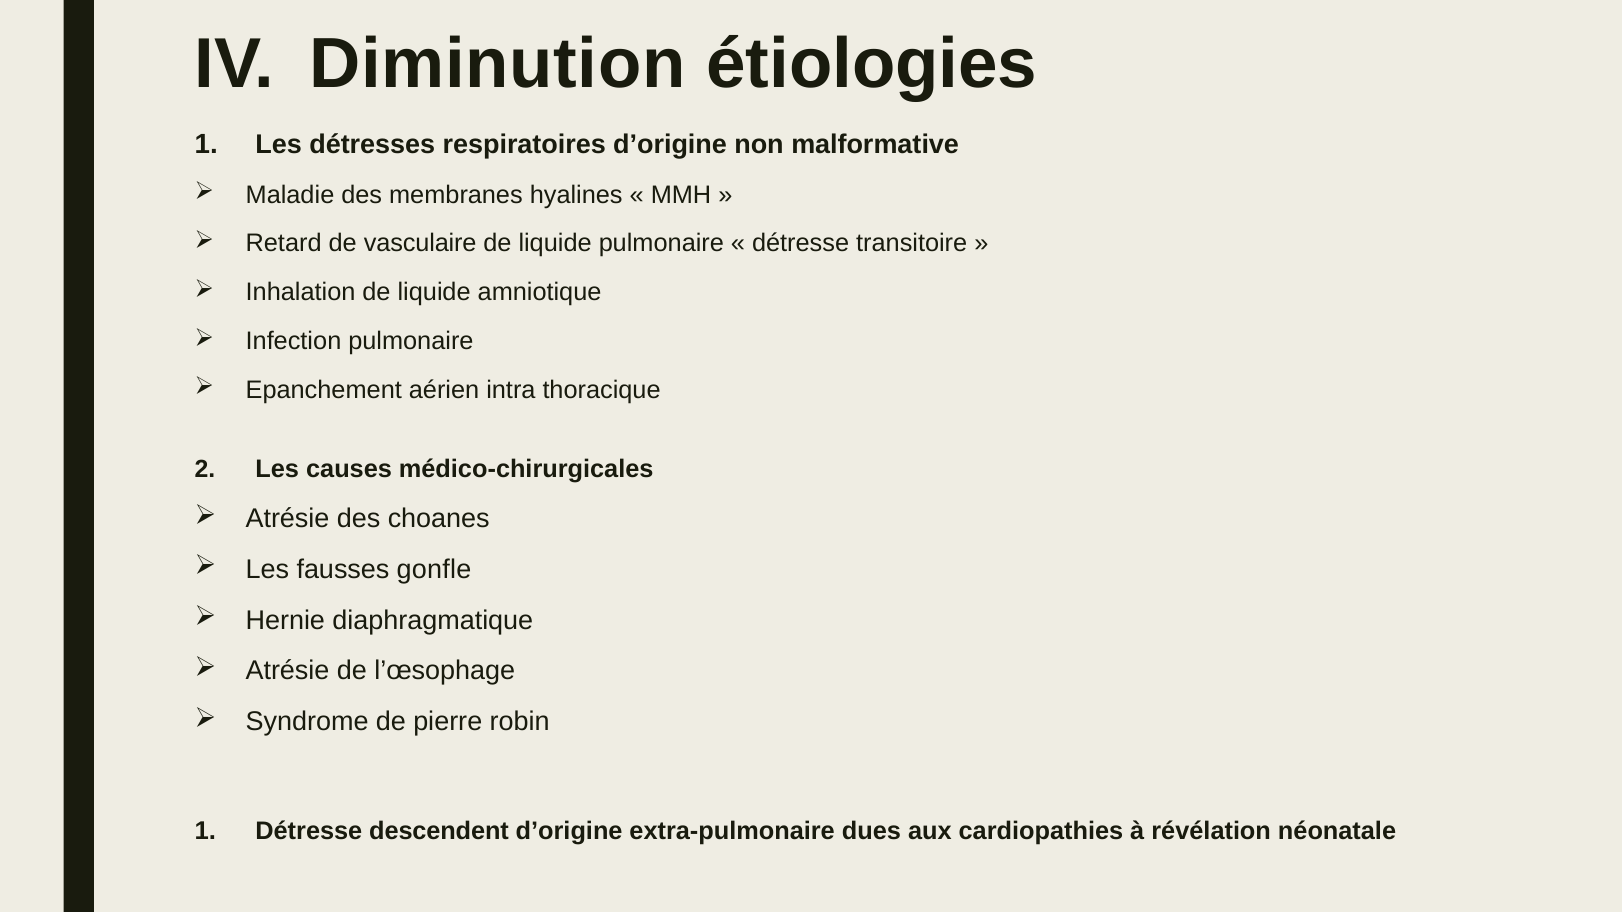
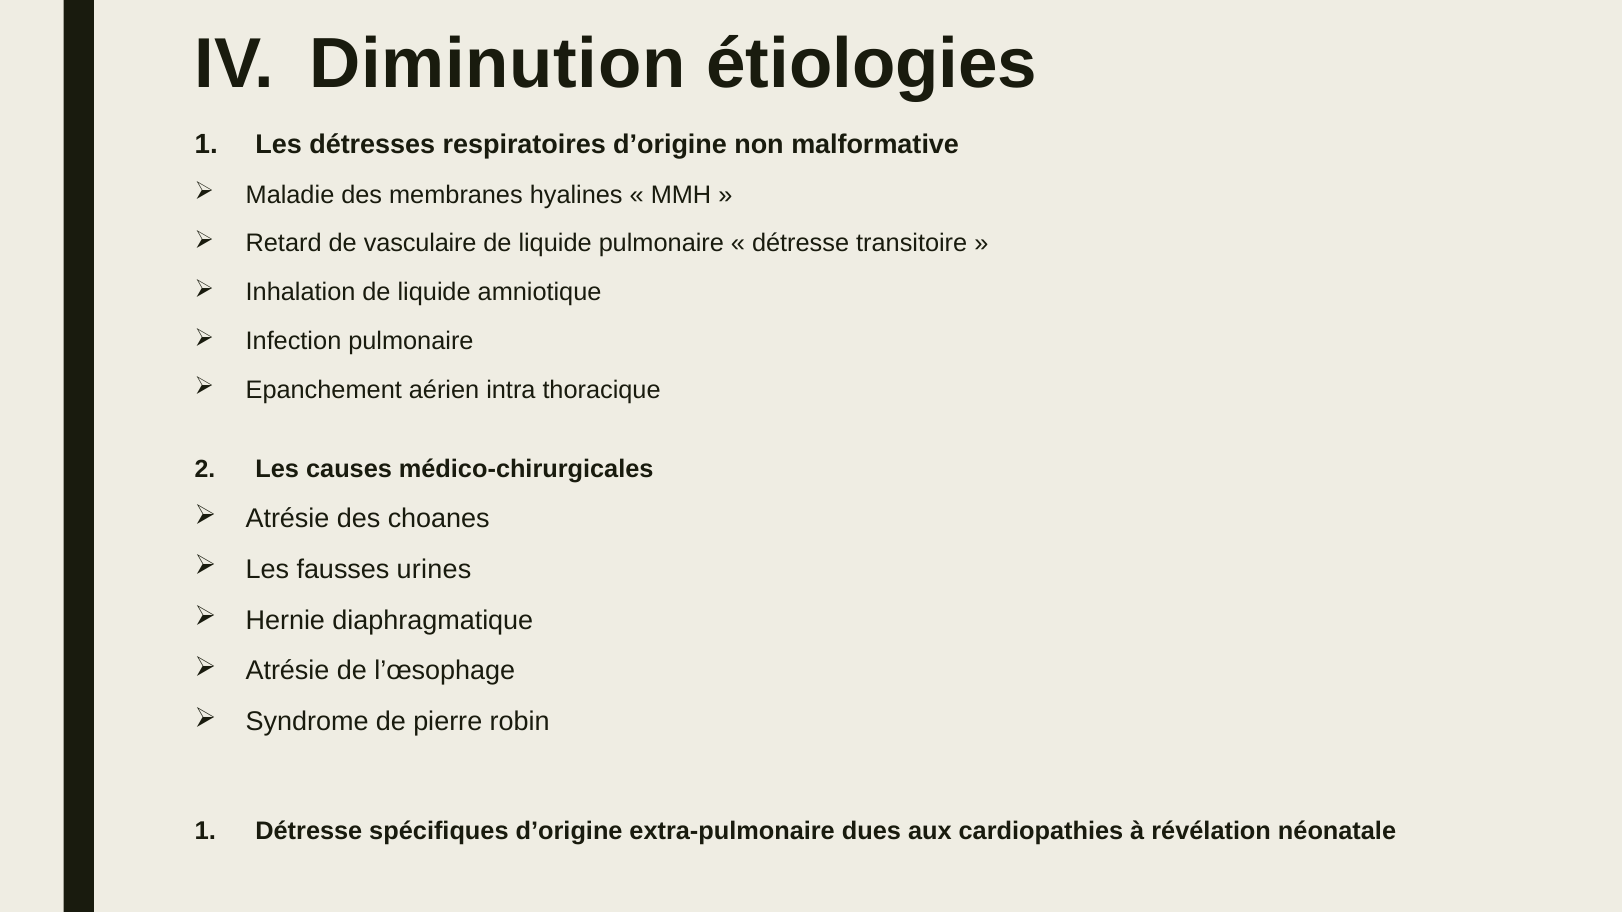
gonfle: gonfle -> urines
descendent: descendent -> spécifiques
